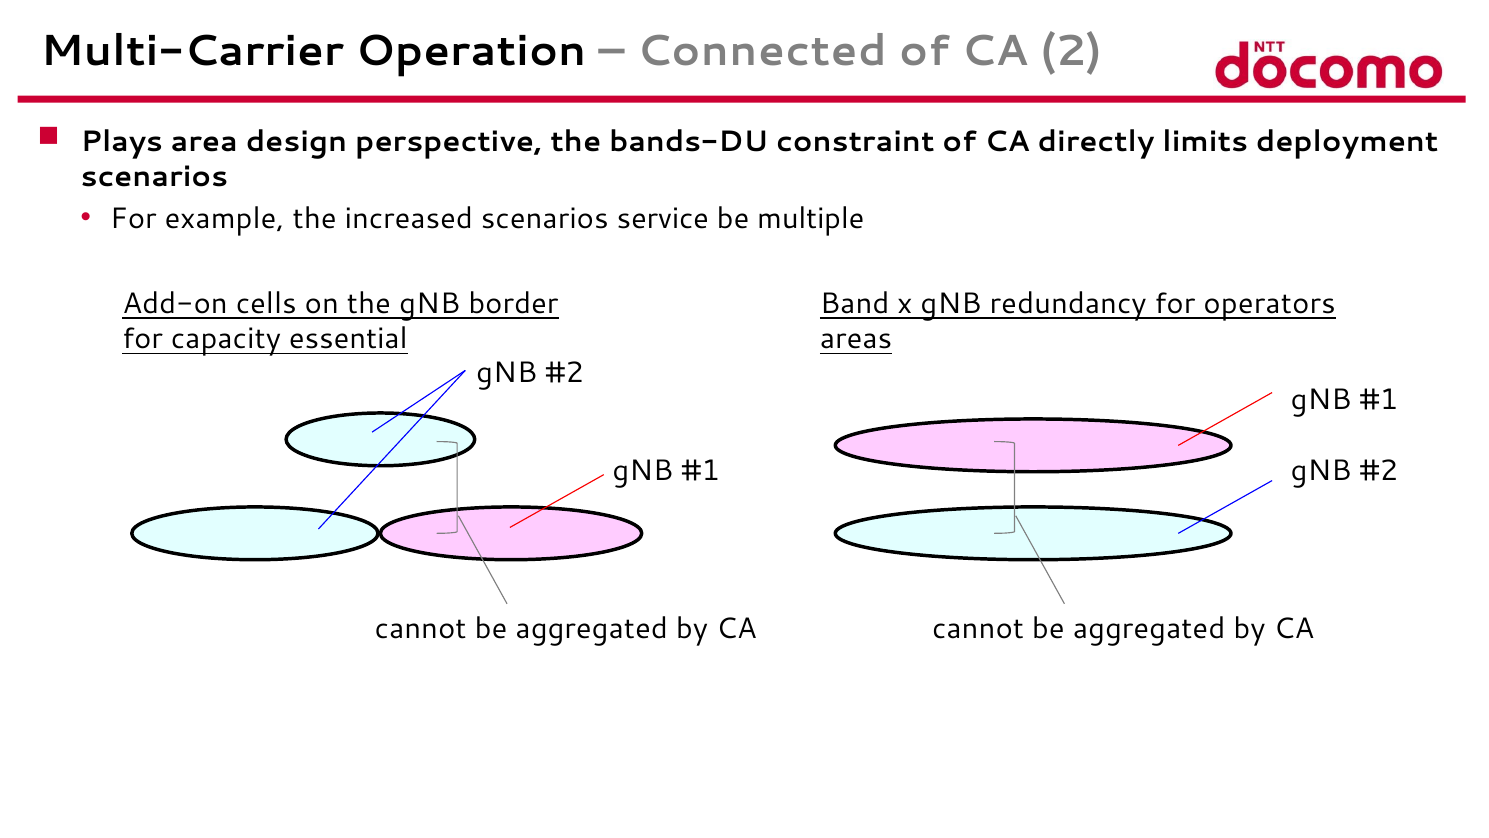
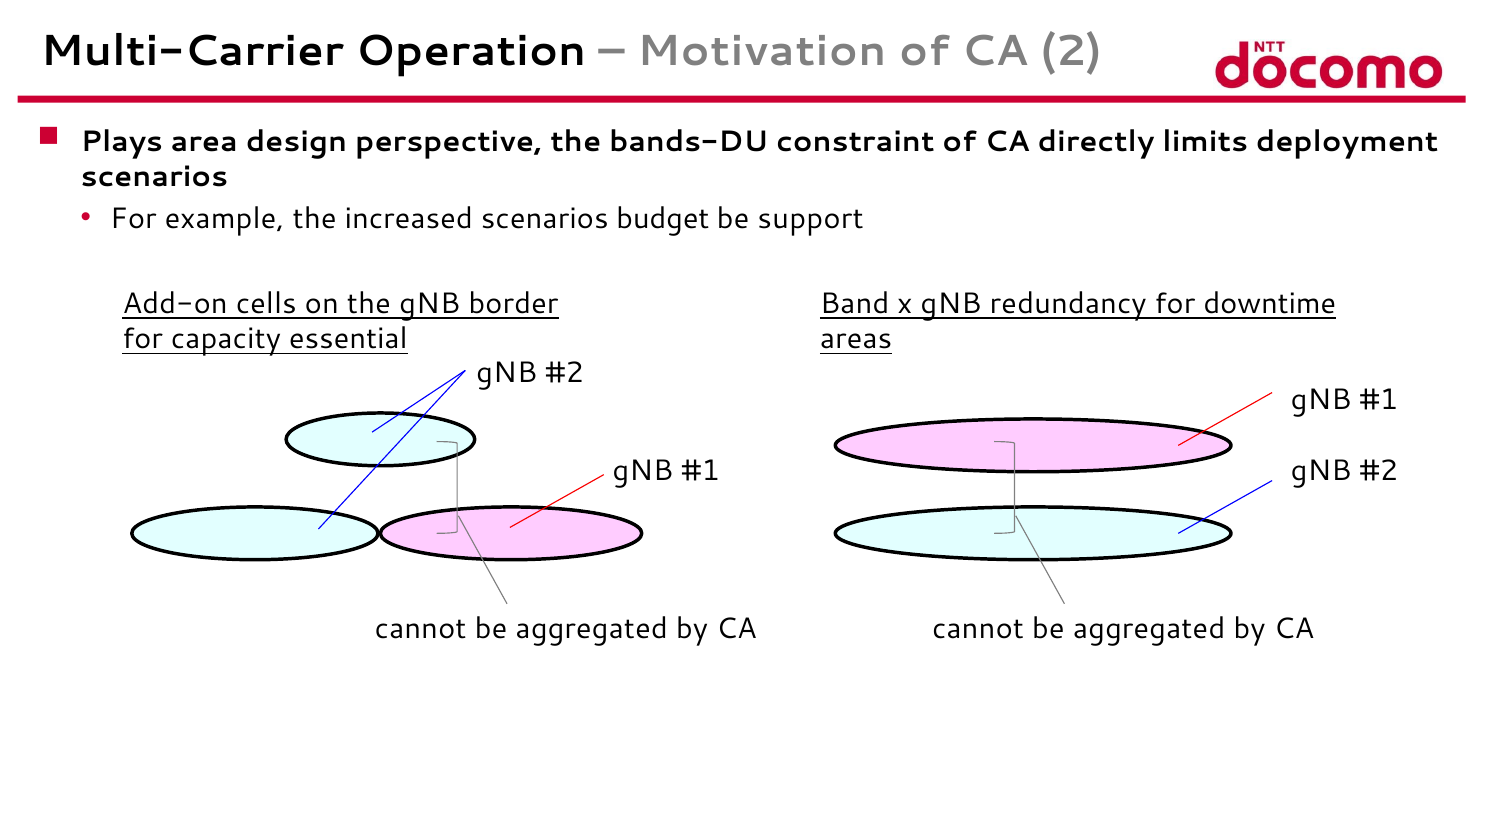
Connected: Connected -> Motivation
service: service -> budget
multiple: multiple -> support
operators: operators -> downtime
